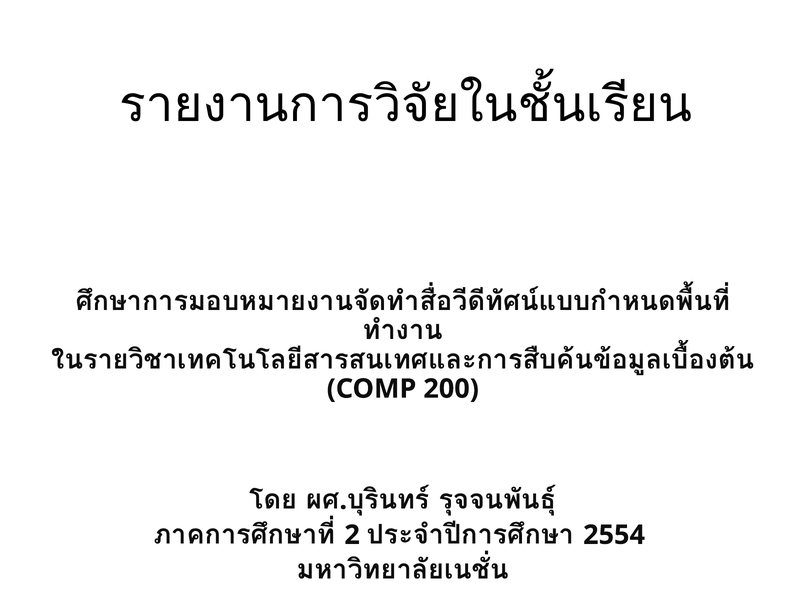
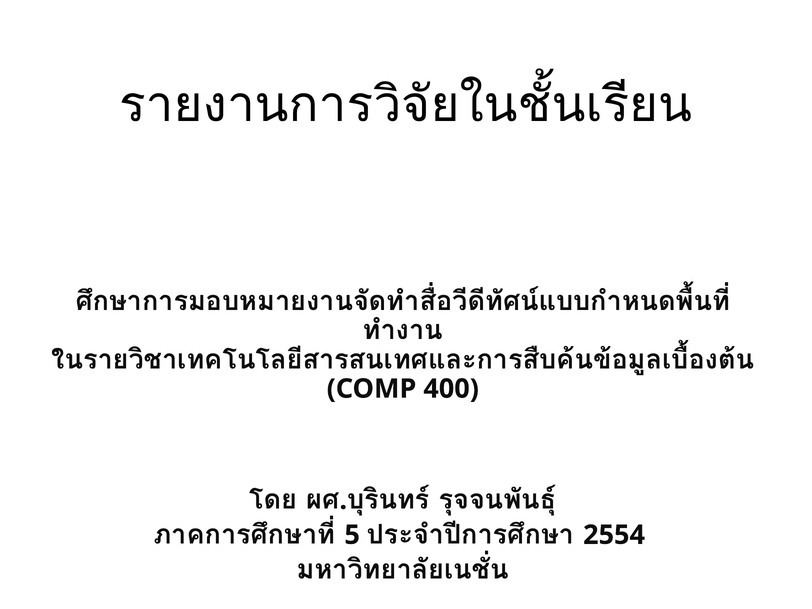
200: 200 -> 400
2: 2 -> 5
